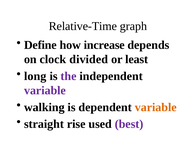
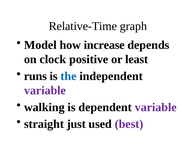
Define: Define -> Model
divided: divided -> positive
long: long -> runs
the colour: purple -> blue
variable at (156, 107) colour: orange -> purple
rise: rise -> just
